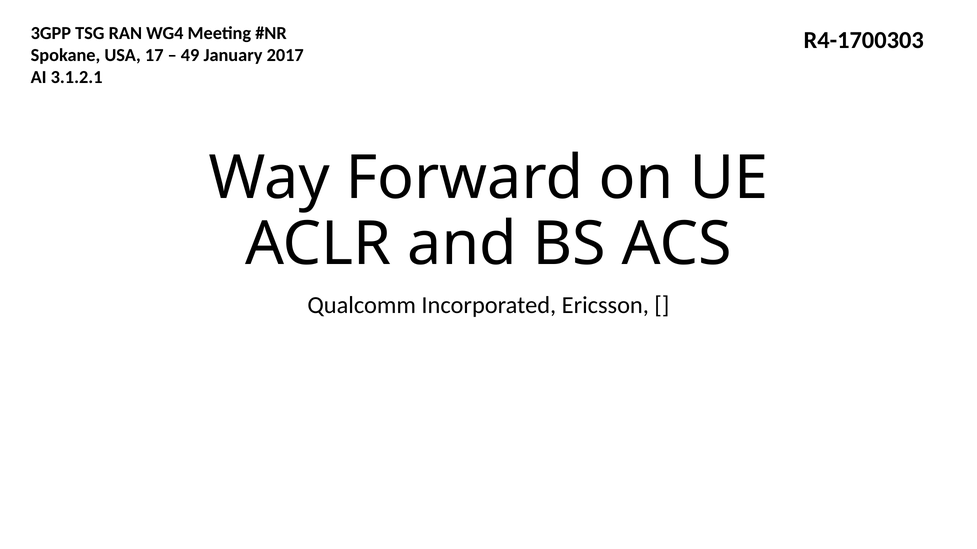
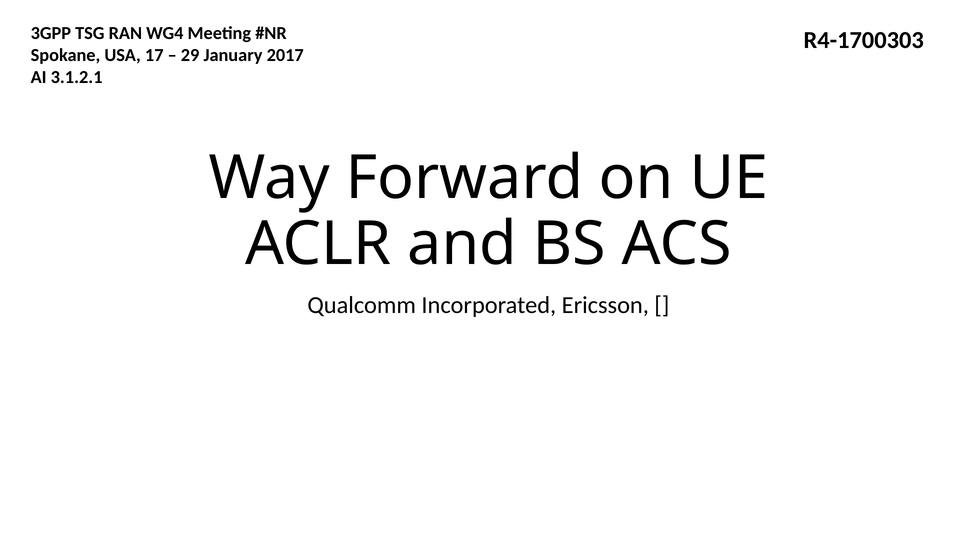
49: 49 -> 29
